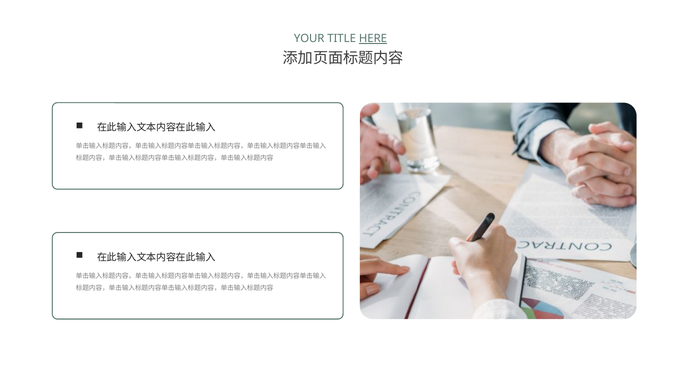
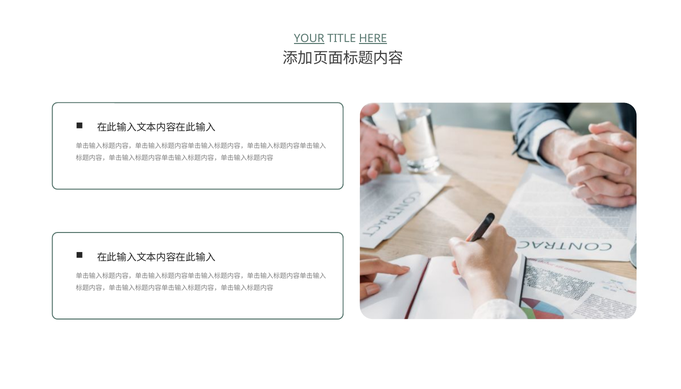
YOUR underline: none -> present
